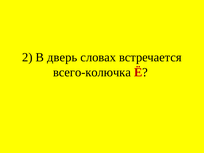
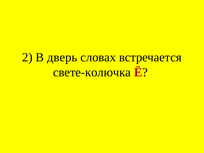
всего-колючка: всего-колючка -> свете-колючка
